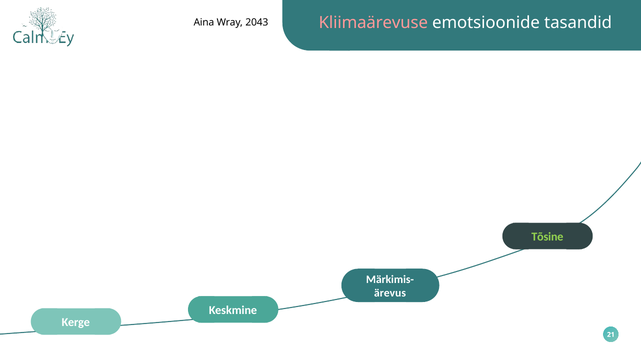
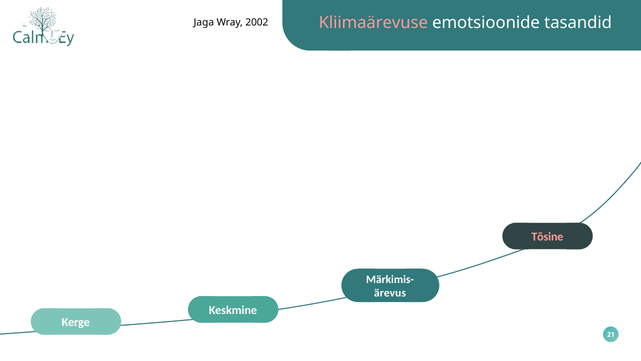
Aina: Aina -> Jaga
2043: 2043 -> 2002
Tõsine colour: light green -> pink
